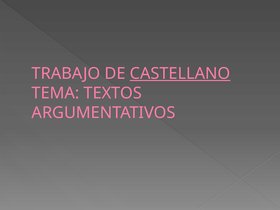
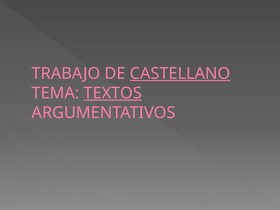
TEXTOS underline: none -> present
